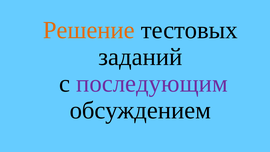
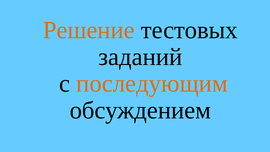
последующим colour: purple -> orange
